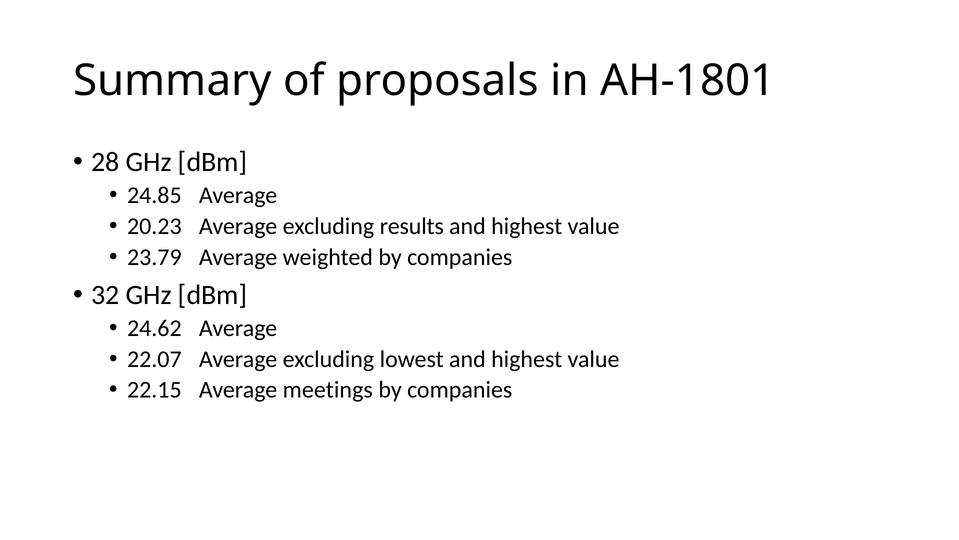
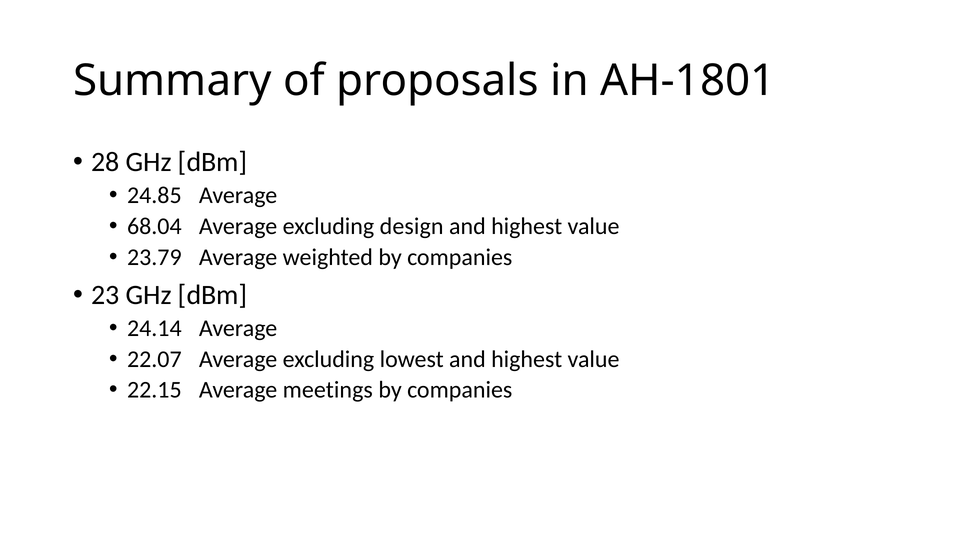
20.23: 20.23 -> 68.04
results: results -> design
32: 32 -> 23
24.62: 24.62 -> 24.14
